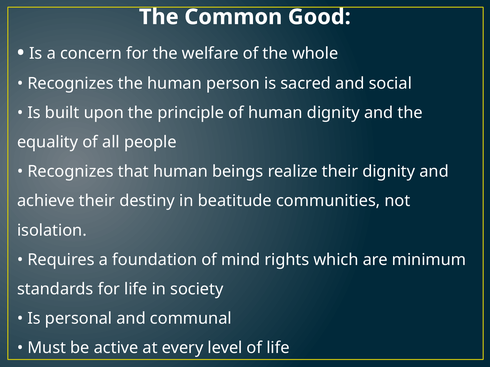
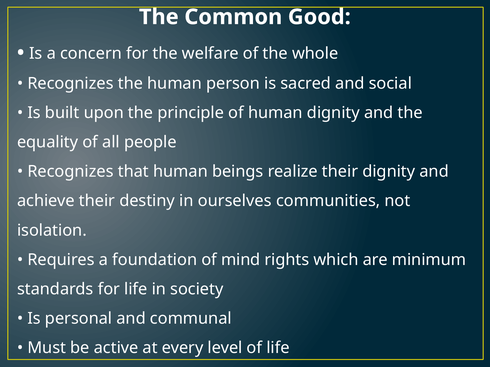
beatitude: beatitude -> ourselves
